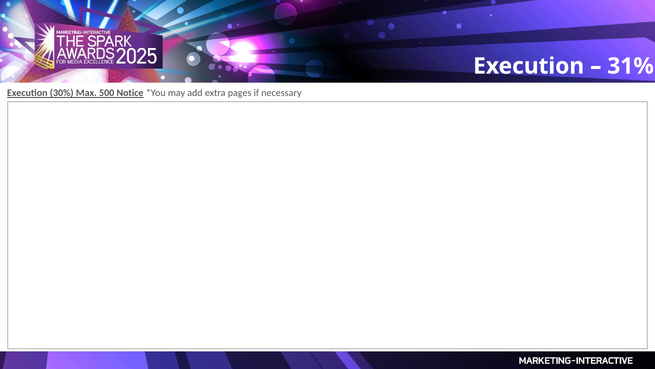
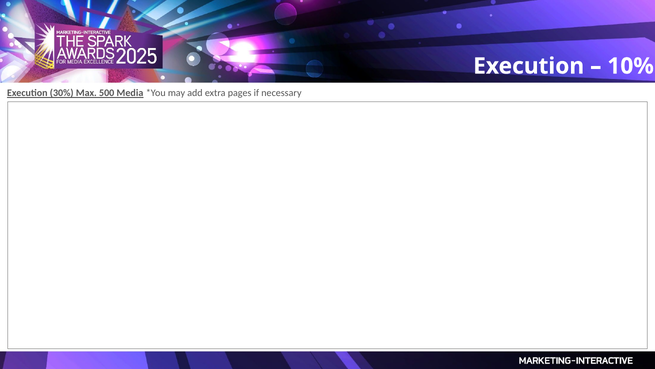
31%: 31% -> 10%
Notice: Notice -> Media
